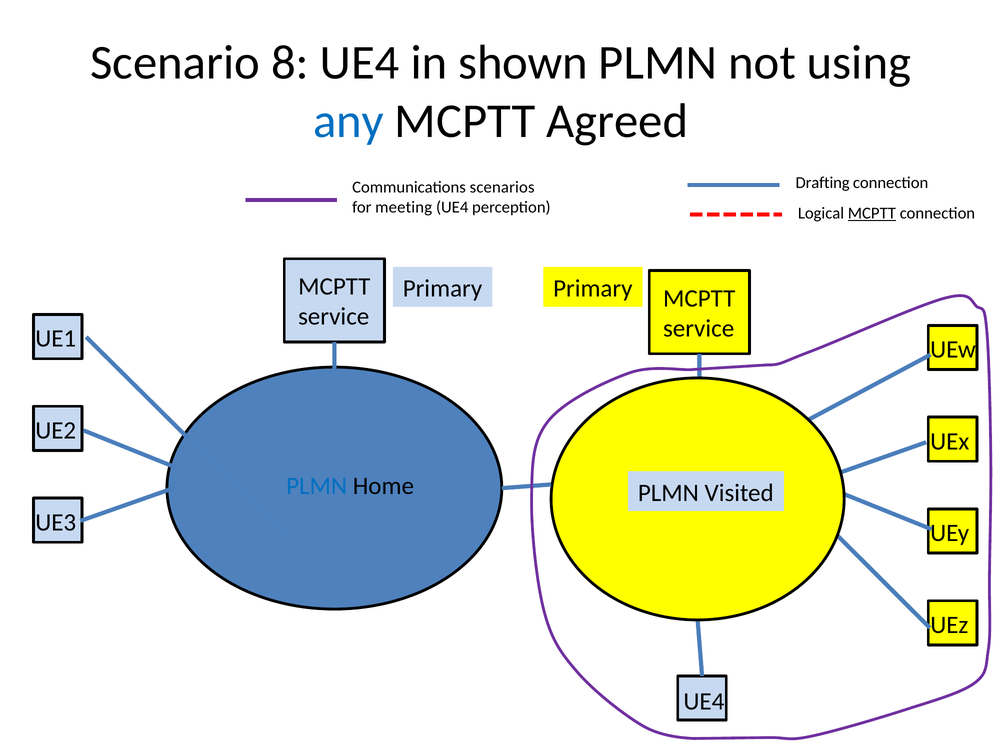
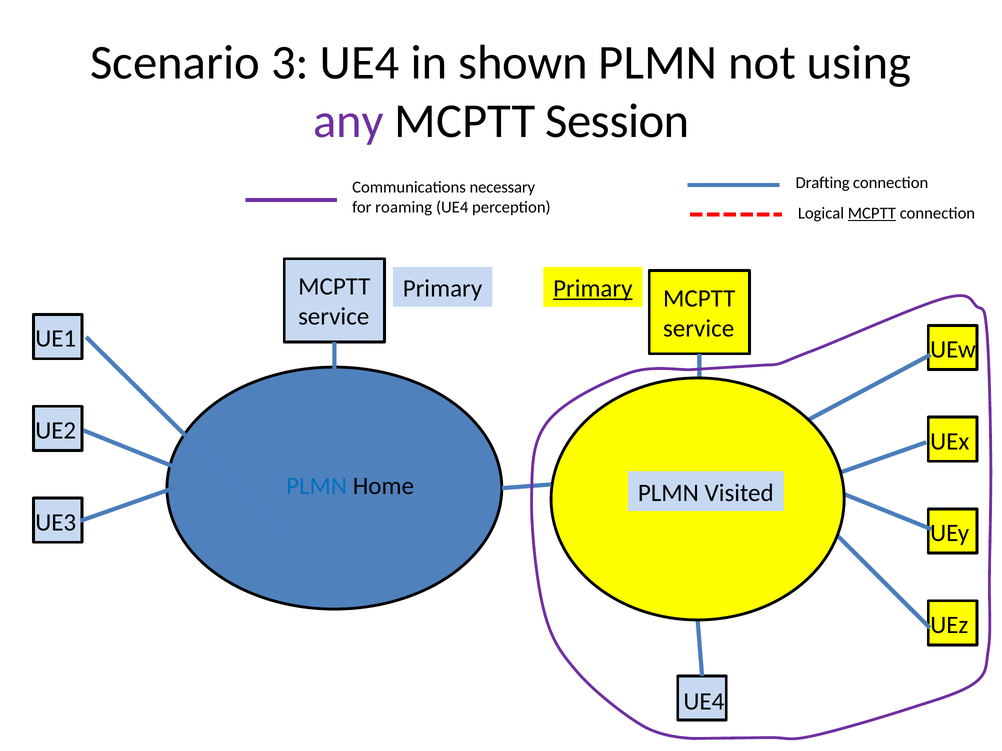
8: 8 -> 3
any colour: blue -> purple
Agreed: Agreed -> Session
scenarios: scenarios -> necessary
meeting: meeting -> roaming
Primary at (593, 289) underline: none -> present
